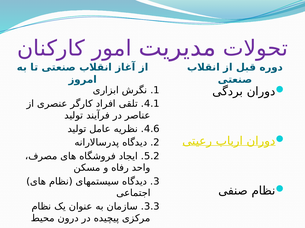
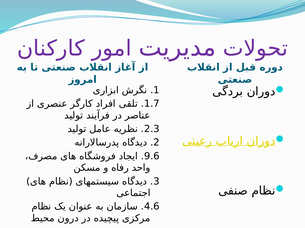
4.1: 4.1 -> 1.7
4.6: 4.6 -> 2.3
5.2: 5.2 -> 9.6
3.3: 3.3 -> 4.6
